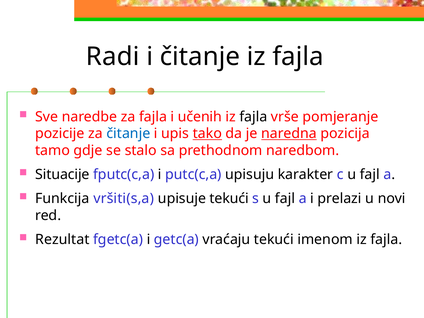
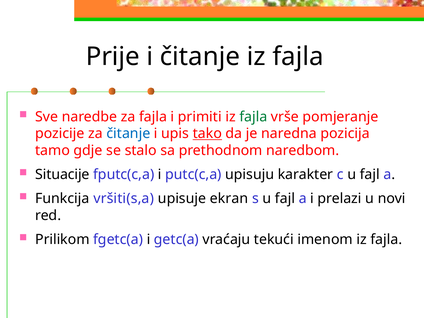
Radi: Radi -> Prije
učenih: učenih -> primiti
fajla at (253, 117) colour: black -> green
naredna underline: present -> none
upisuje tekući: tekući -> ekran
Rezultat: Rezultat -> Prilikom
